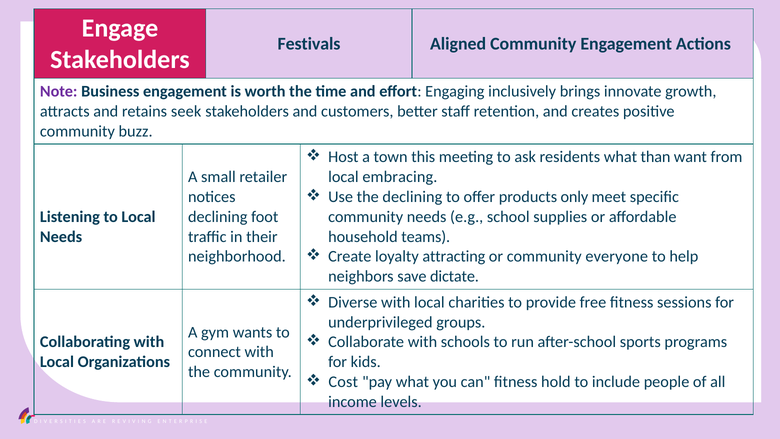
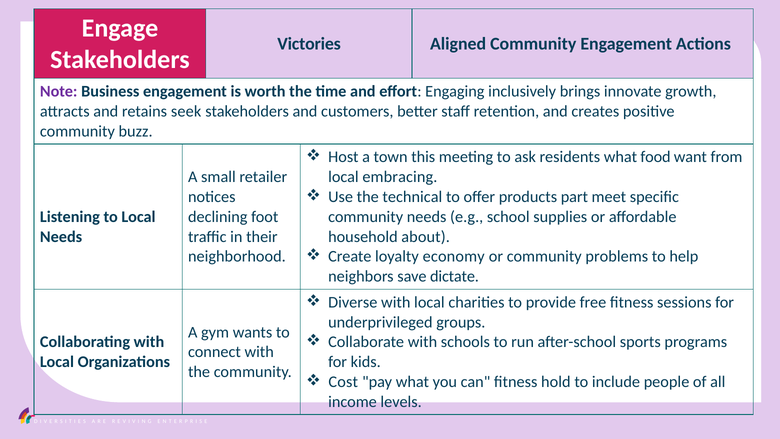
Festivals: Festivals -> Victories
than: than -> food
the declining: declining -> technical
only: only -> part
teams: teams -> about
attracting: attracting -> economy
everyone: everyone -> problems
